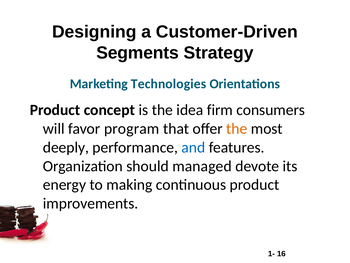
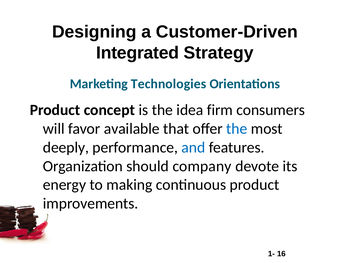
Segments: Segments -> Integrated
program: program -> available
the at (237, 128) colour: orange -> blue
managed: managed -> company
